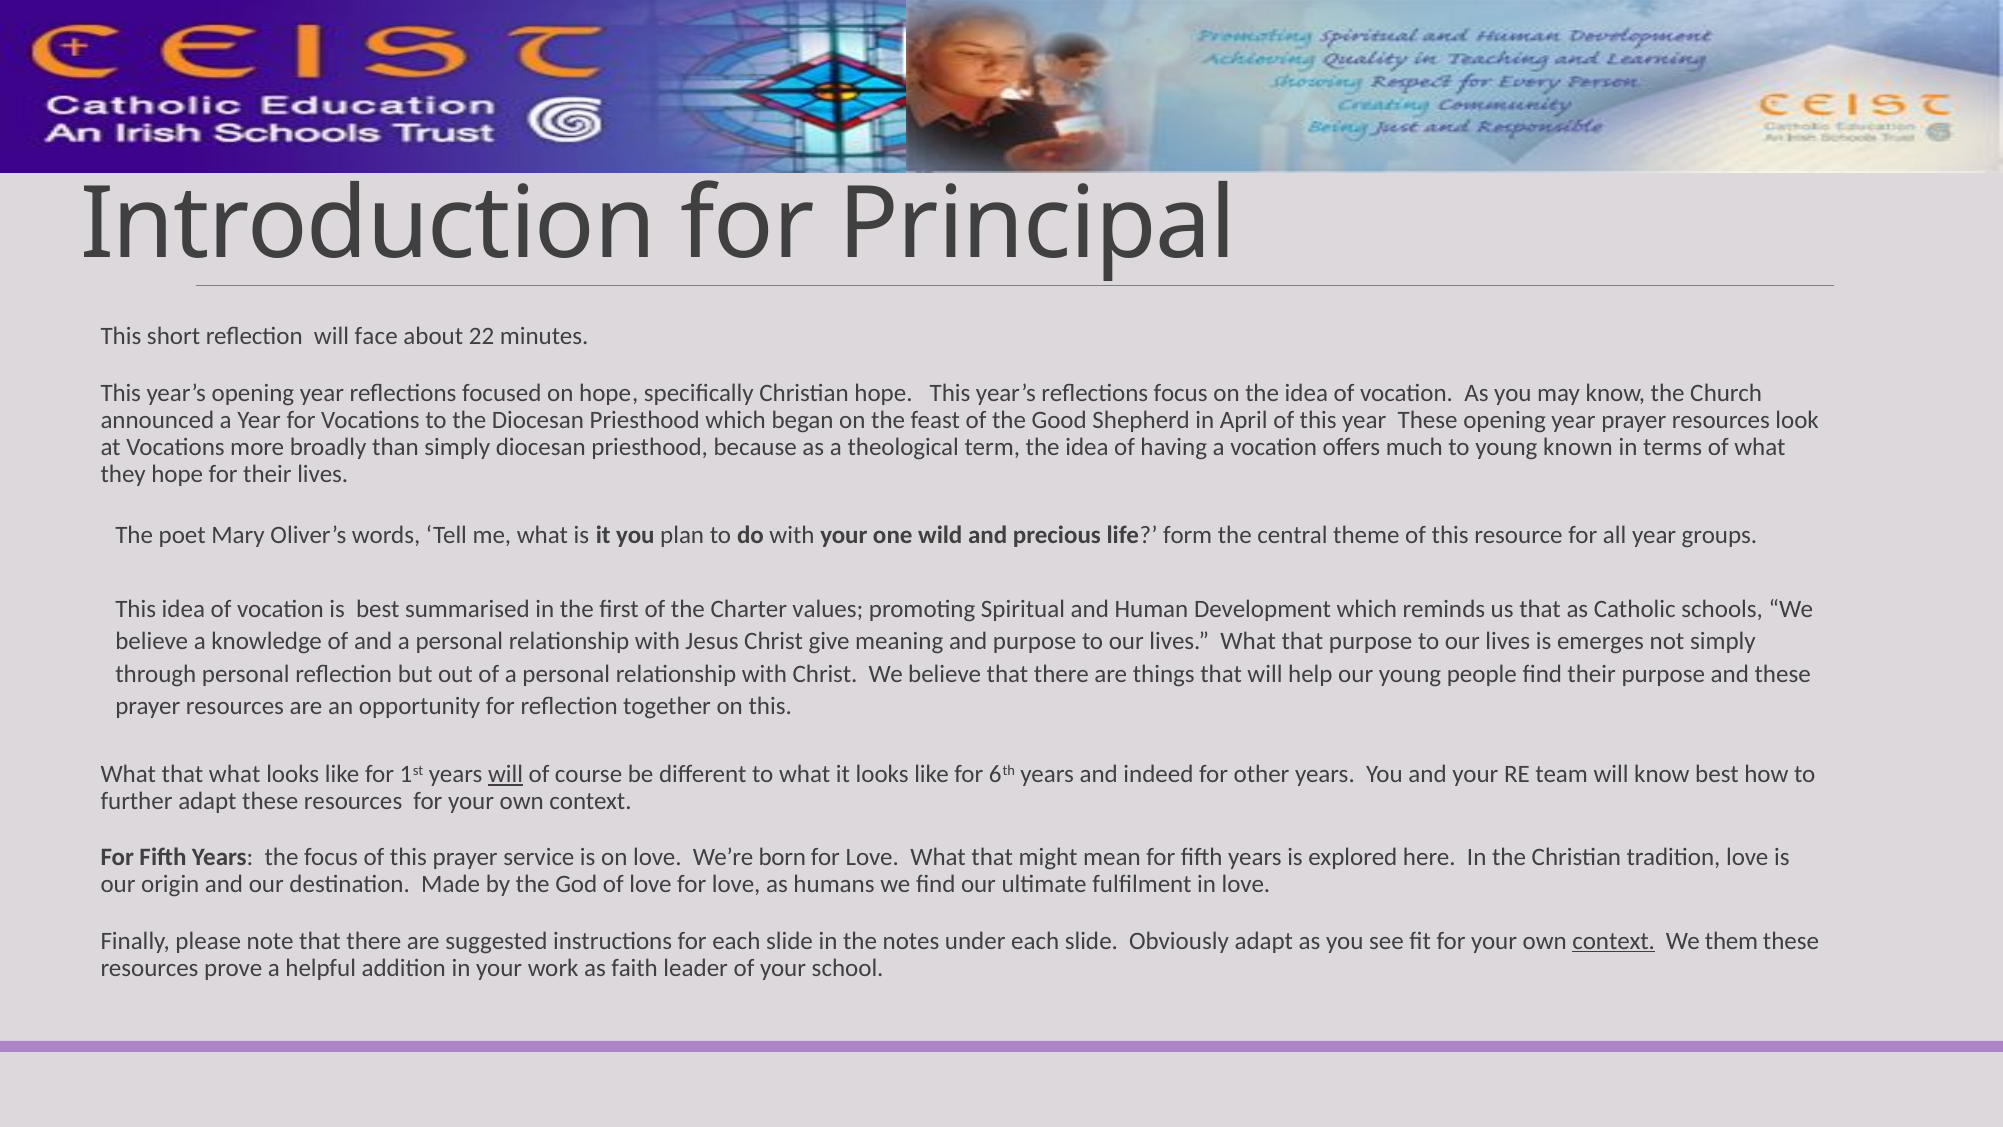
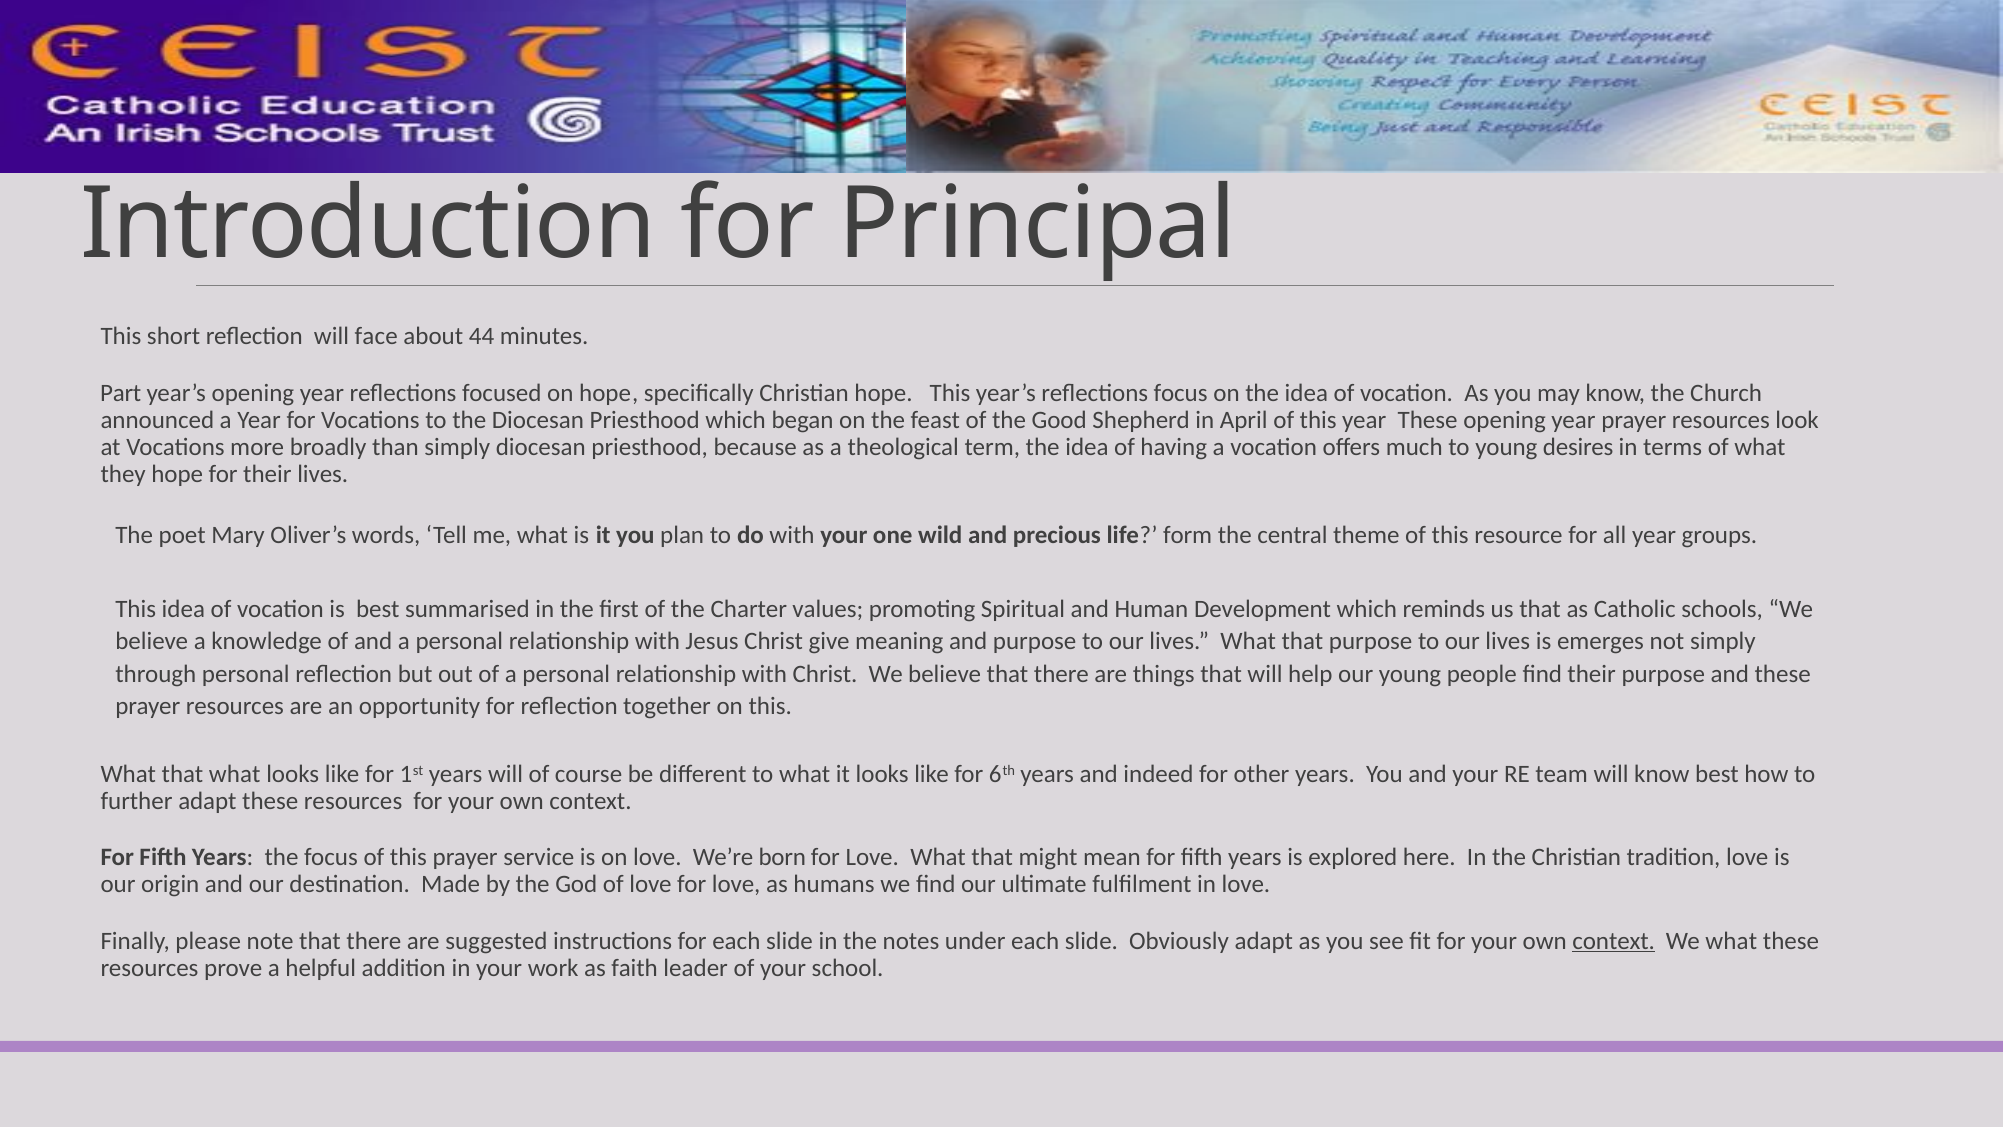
22: 22 -> 44
This at (121, 393): This -> Part
known: known -> desires
will at (506, 774) underline: present -> none
We them: them -> what
